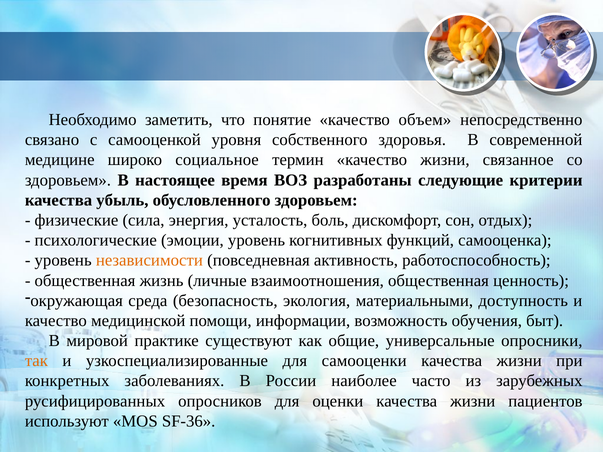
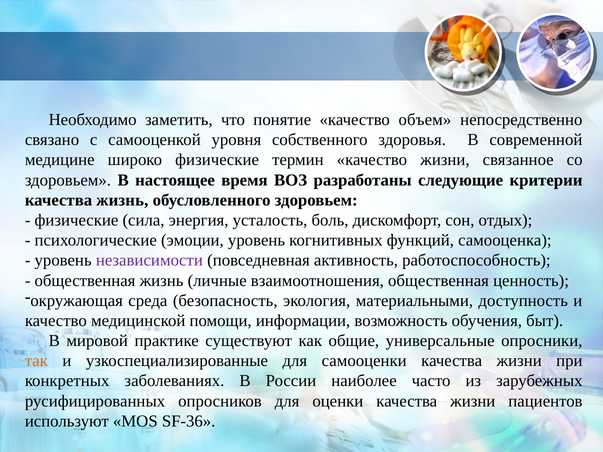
широко социальное: социальное -> физические
качества убыль: убыль -> жизнь
независимости colour: orange -> purple
